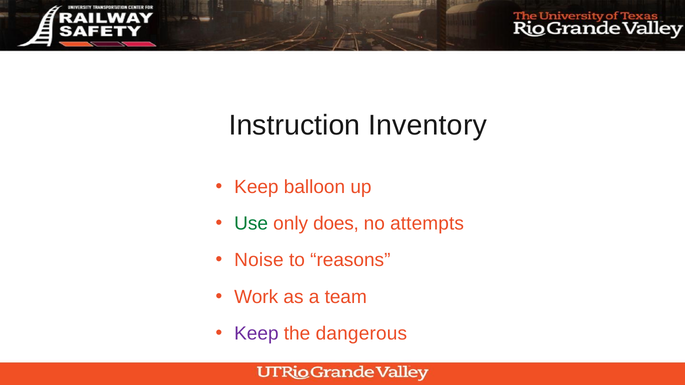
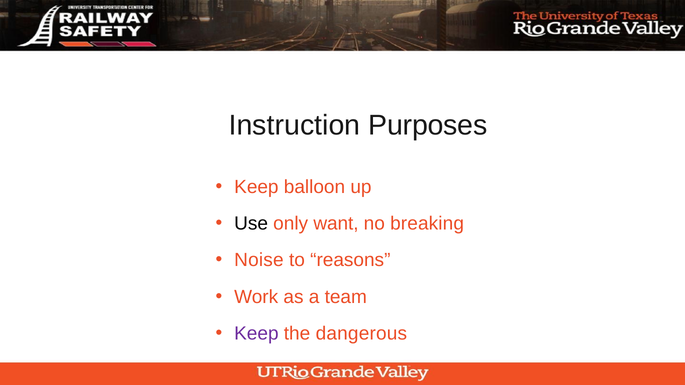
Inventory: Inventory -> Purposes
Use colour: green -> black
does: does -> want
attempts: attempts -> breaking
